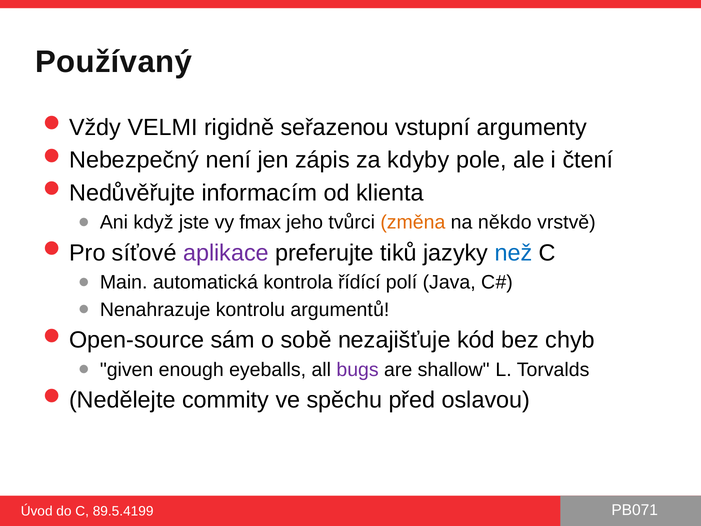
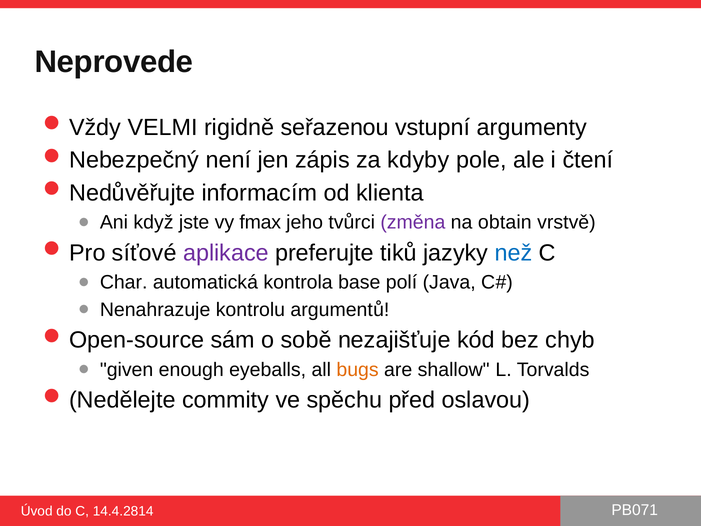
Používaný: Používaný -> Neprovede
změna colour: orange -> purple
někdo: někdo -> obtain
Main: Main -> Char
řídící: řídící -> base
bugs colour: purple -> orange
89.5.4199: 89.5.4199 -> 14.4.2814
